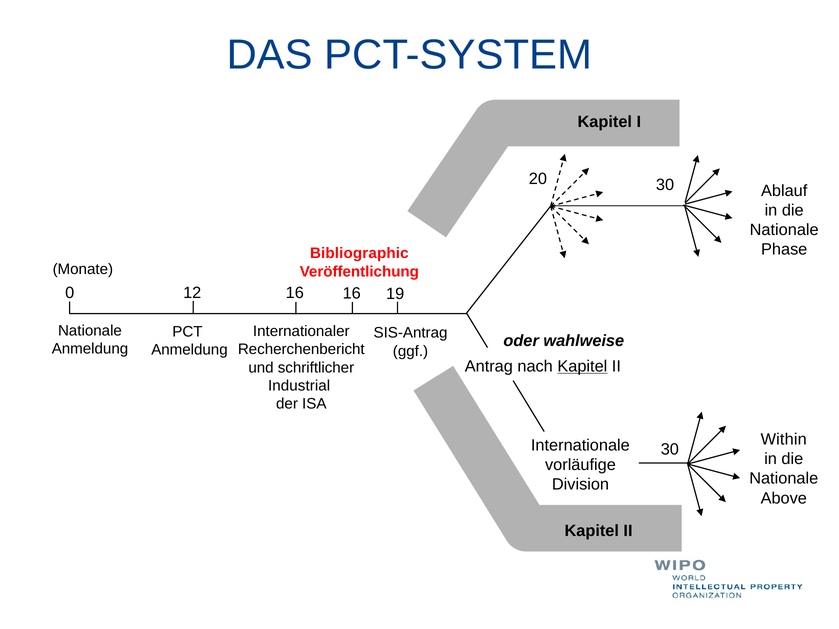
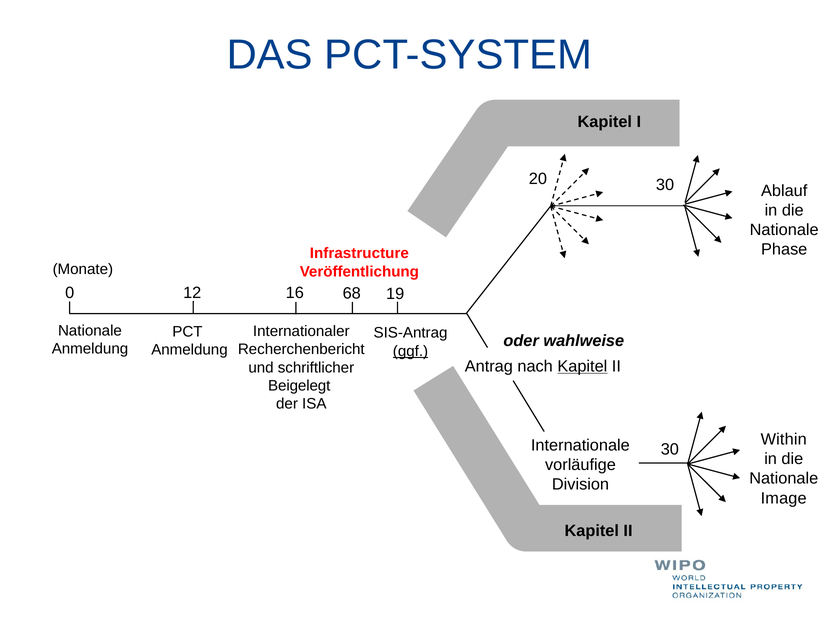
Bibliographic: Bibliographic -> Infrastructure
16 16: 16 -> 68
ggf underline: none -> present
Industrial: Industrial -> Beigelegt
Above: Above -> Image
